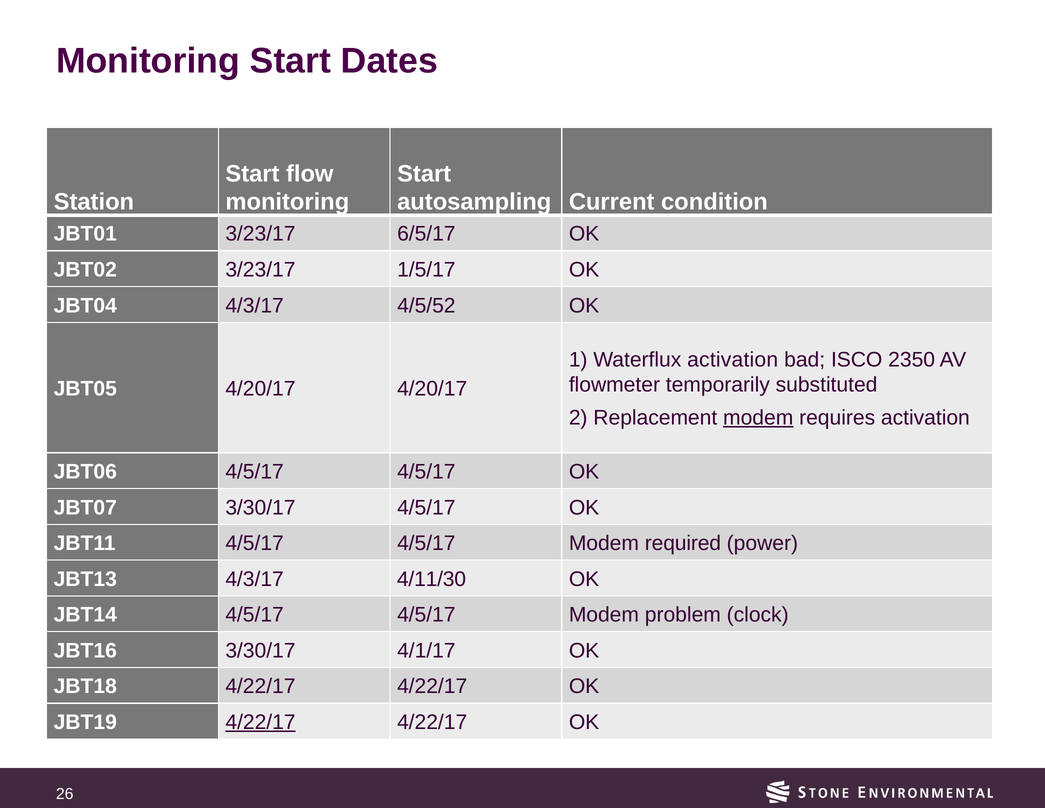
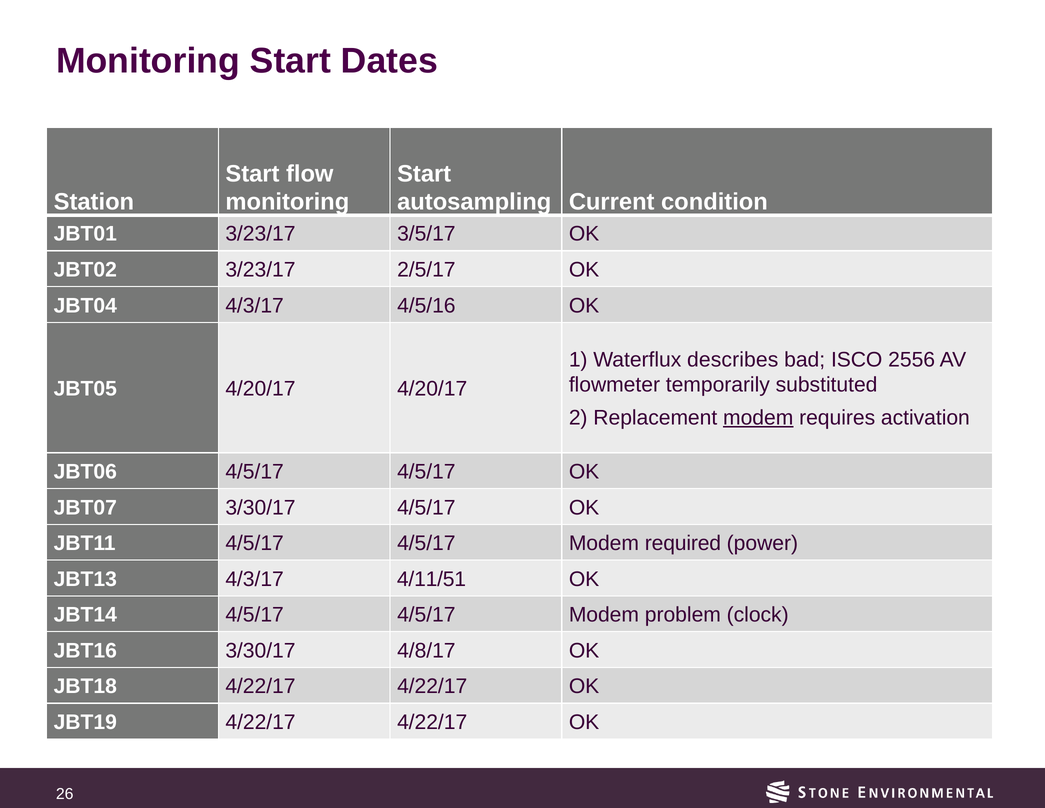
6/5/17: 6/5/17 -> 3/5/17
1/5/17: 1/5/17 -> 2/5/17
4/5/52: 4/5/52 -> 4/5/16
Waterflux activation: activation -> describes
2350: 2350 -> 2556
4/11/30: 4/11/30 -> 4/11/51
4/1/17: 4/1/17 -> 4/8/17
4/22/17 at (261, 722) underline: present -> none
